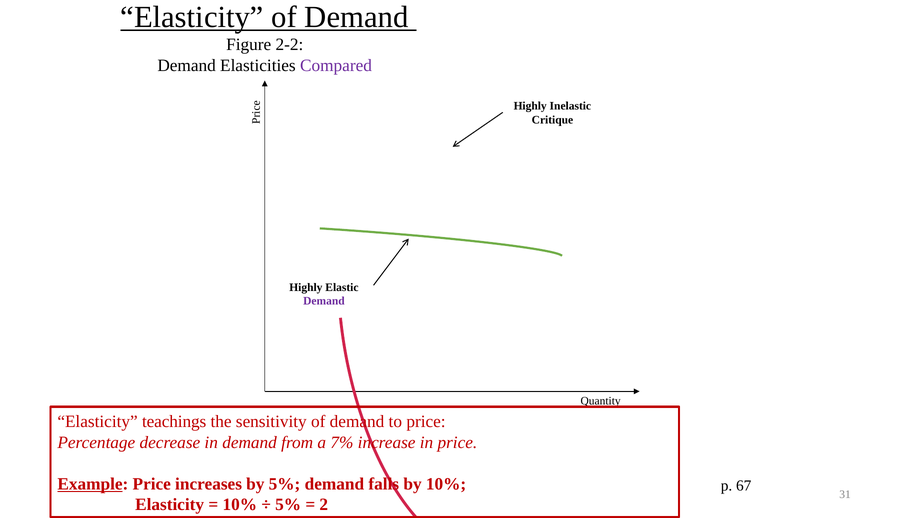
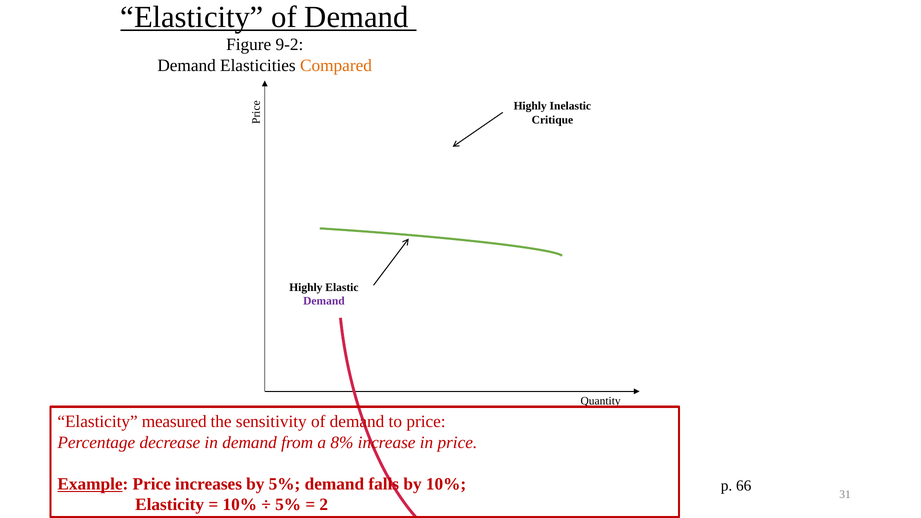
2-2: 2-2 -> 9-2
Compared colour: purple -> orange
teachings: teachings -> measured
7%: 7% -> 8%
67: 67 -> 66
